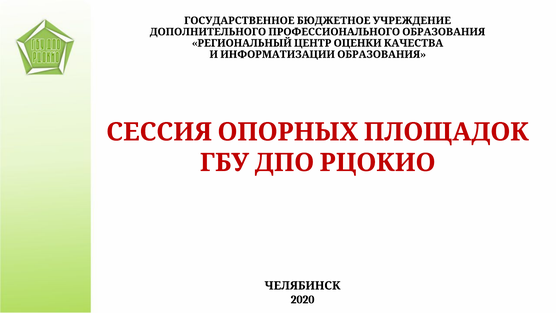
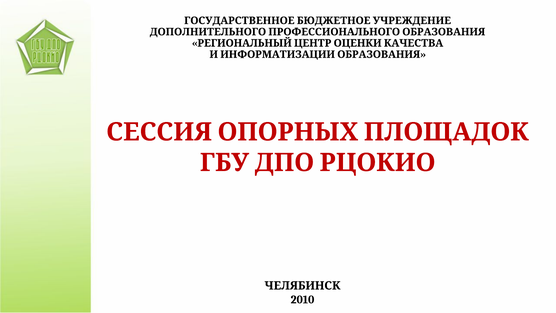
2020: 2020 -> 2010
